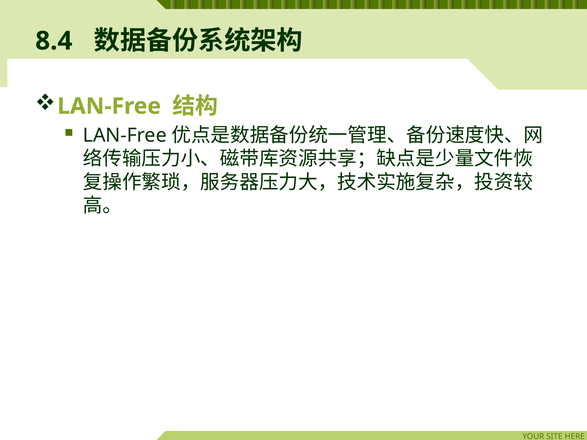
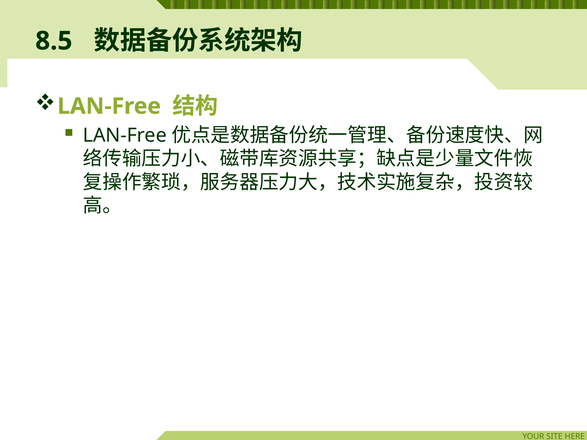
8.4: 8.4 -> 8.5
